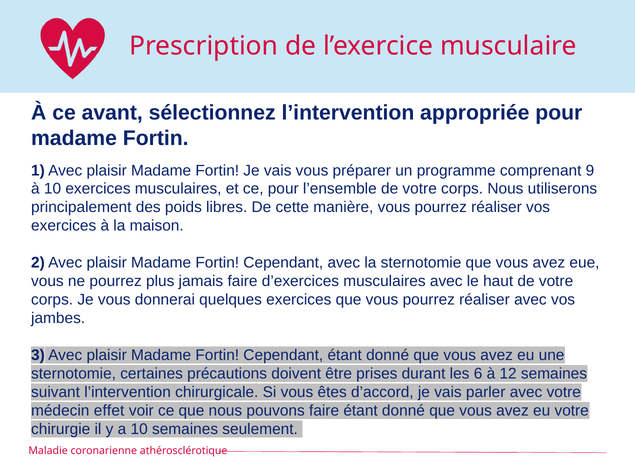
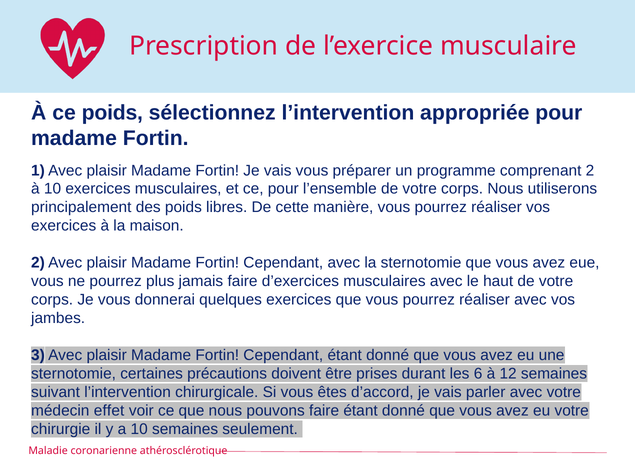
ce avant: avant -> poids
comprenant 9: 9 -> 2
